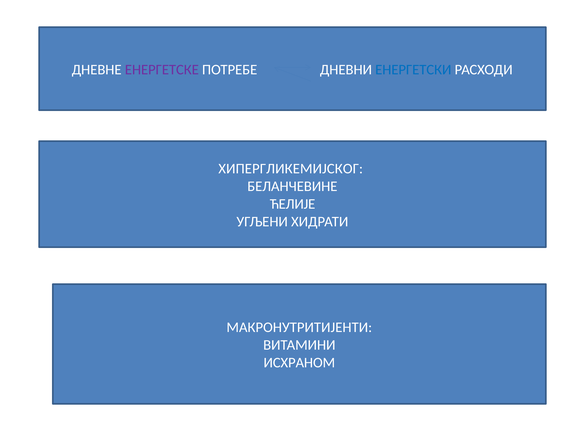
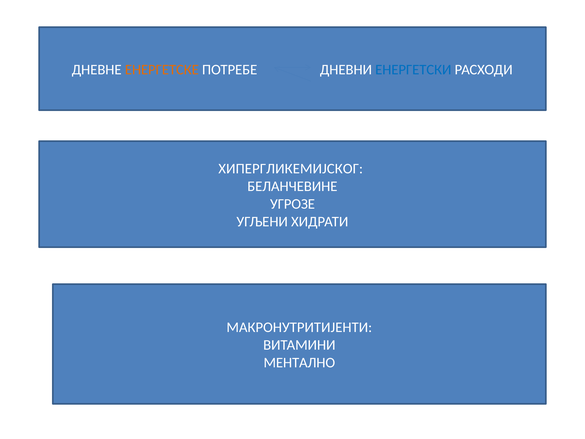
ЕНЕРГЕТСКЕ colour: purple -> orange
ЋЕЛИЈЕ: ЋЕЛИЈЕ -> УГРОЗЕ
ИСХРАНОМ: ИСХРАНОМ -> МЕНТАЛНО
